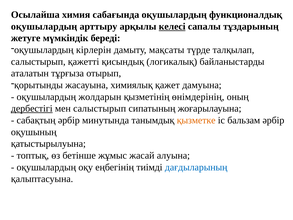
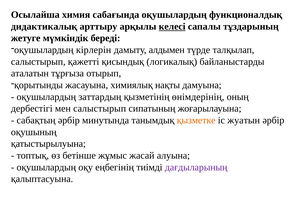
оқушылардың at (44, 26): оқушылардың -> дидактикалық
мақсаты: мақсаты -> алдымен
қажет: қажет -> нақты
жолдарын: жолдарын -> заттардың
дербестiгi underline: present -> none
бальзам: бальзам -> жуатын
дағдыларының colour: blue -> purple
